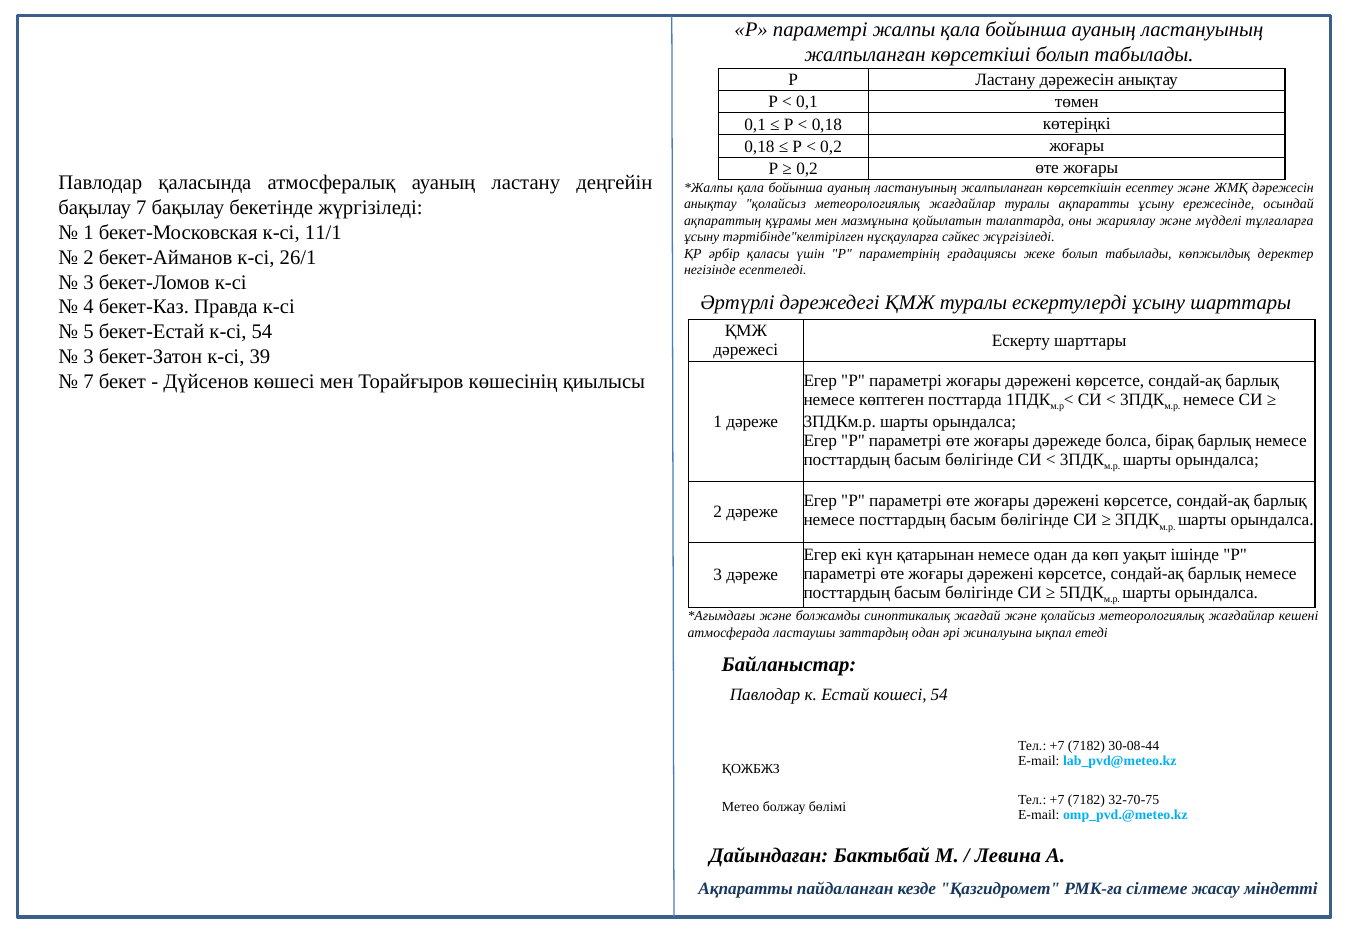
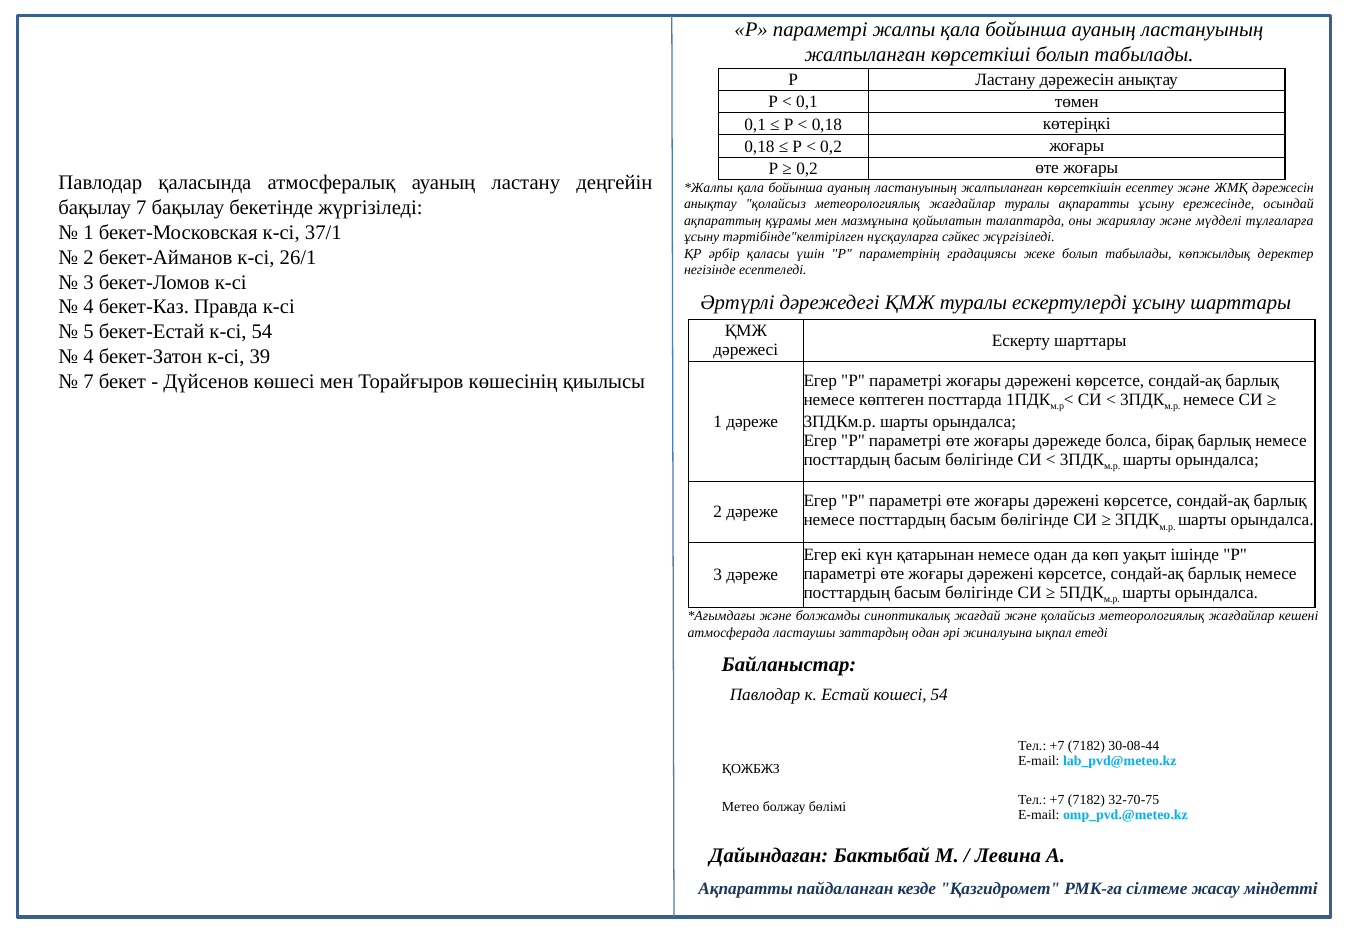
11/1: 11/1 -> 37/1
3 at (89, 357): 3 -> 4
